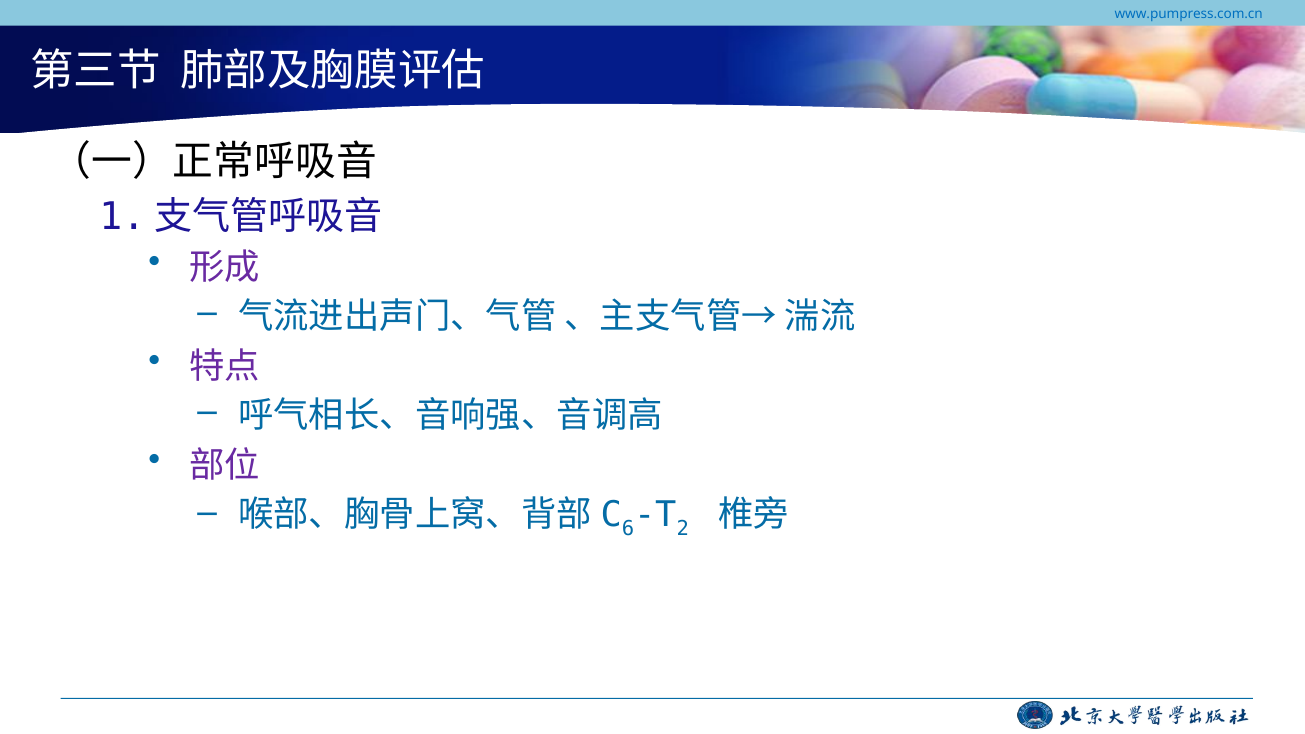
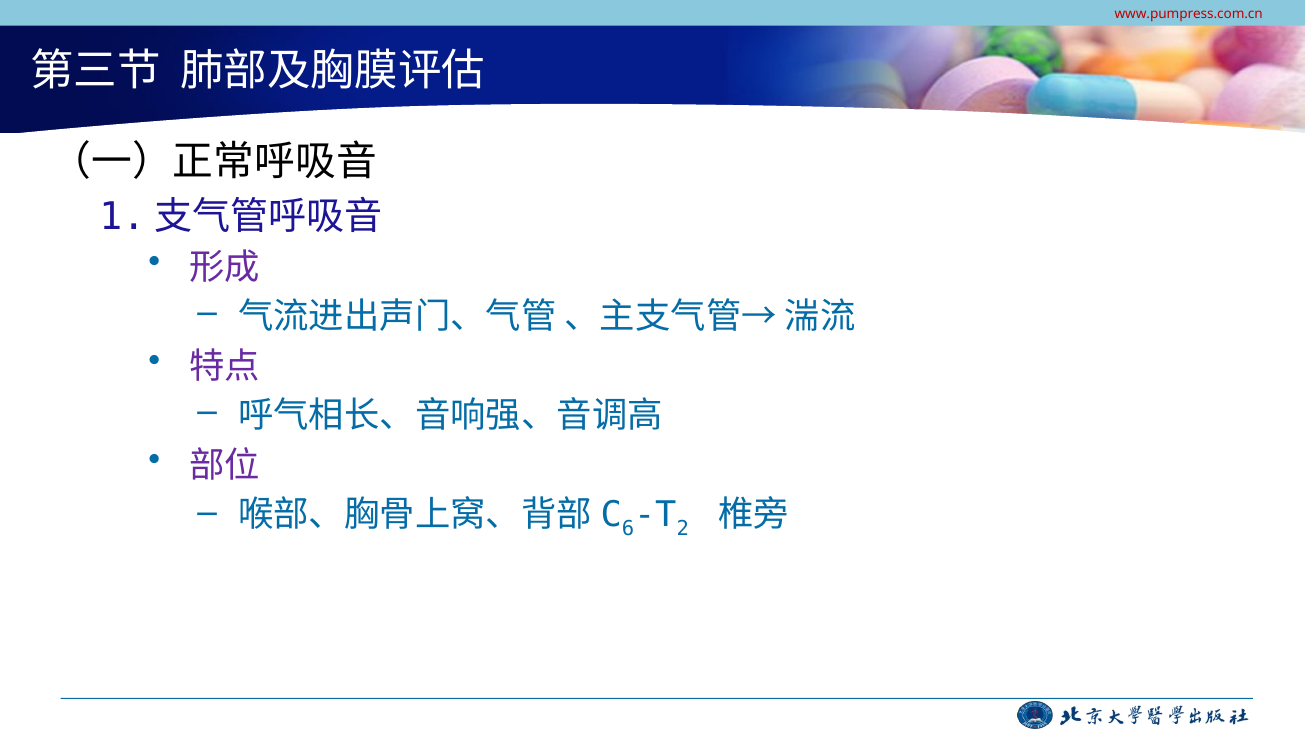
www.pumpress.com.cn colour: blue -> red
